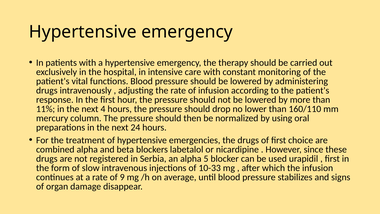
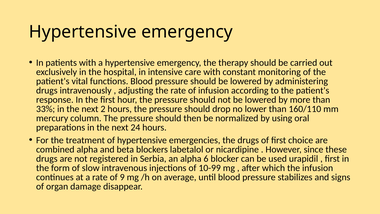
11%: 11% -> 33%
4: 4 -> 2
5: 5 -> 6
10-33: 10-33 -> 10-99
